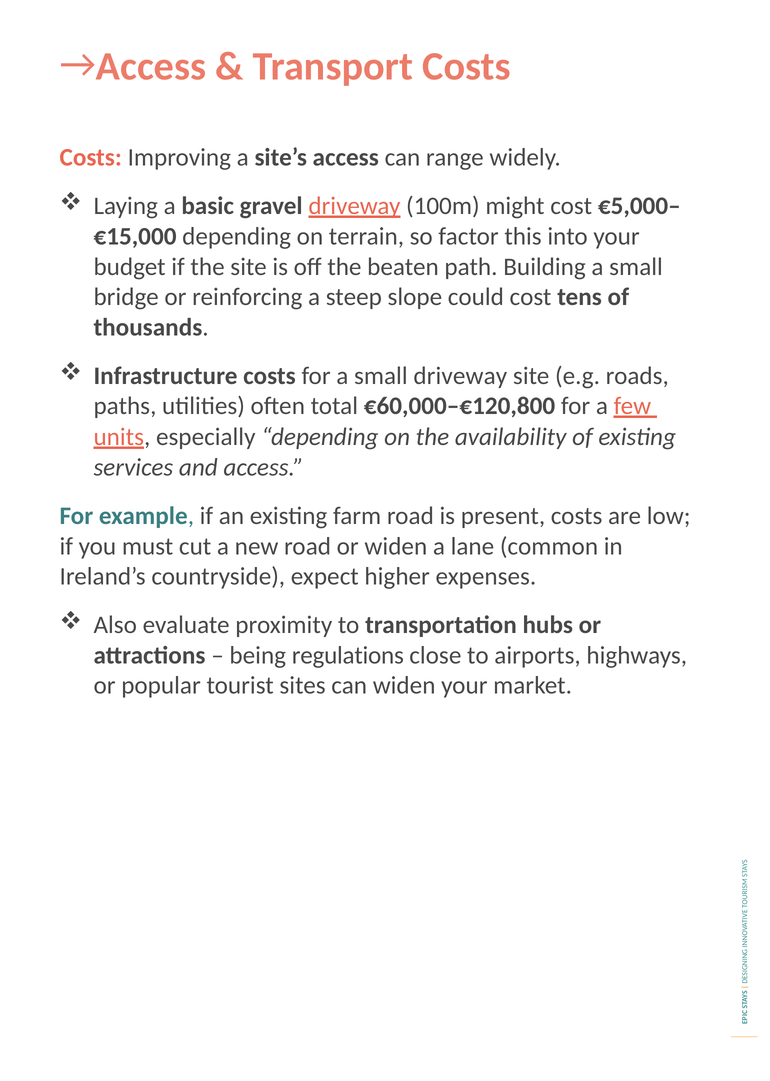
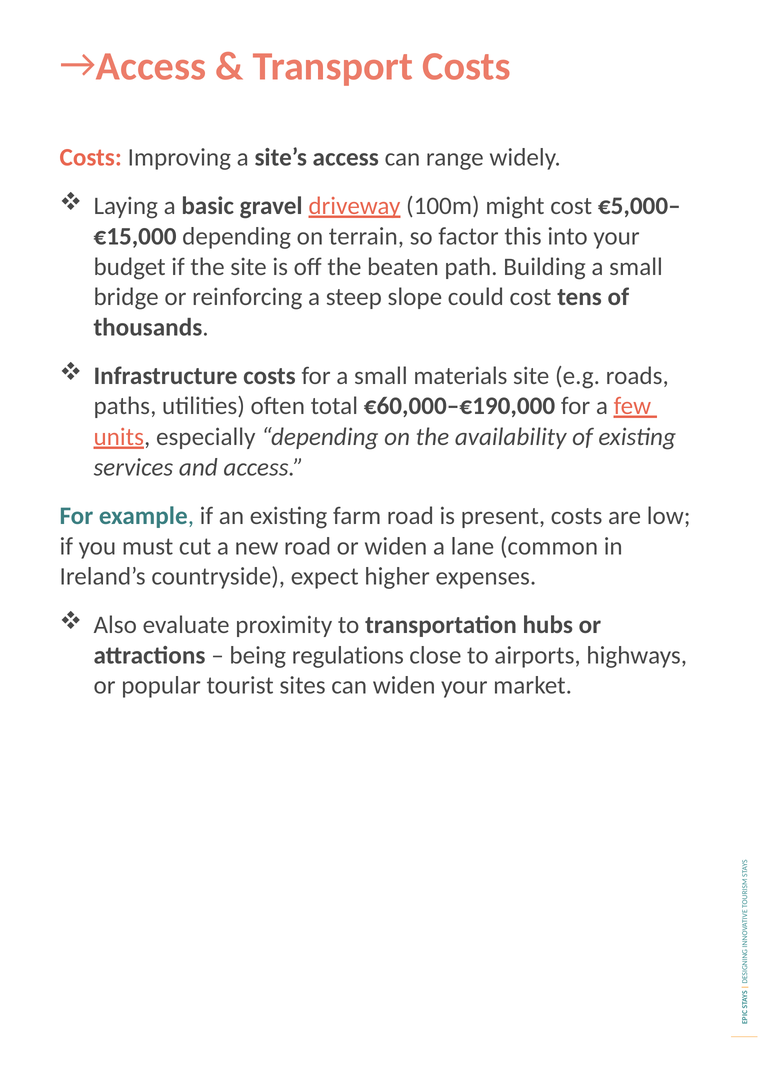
small driveway: driveway -> materials
€60,000–€120,800: €60,000–€120,800 -> €60,000–€190,000
